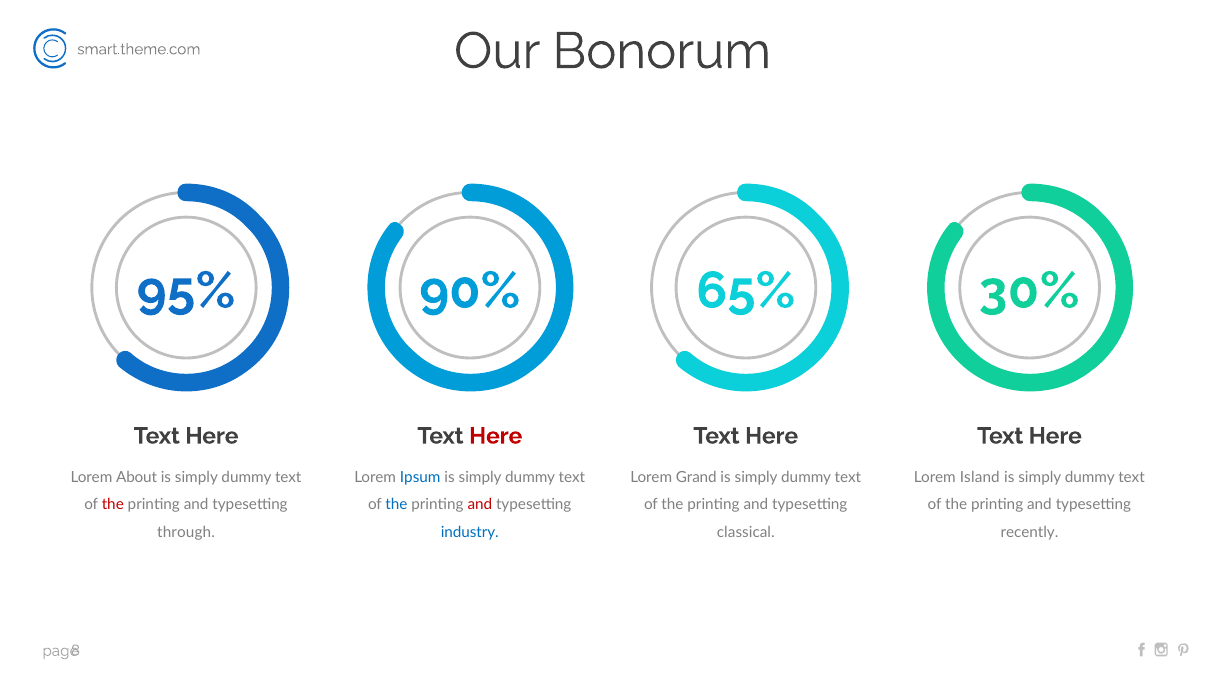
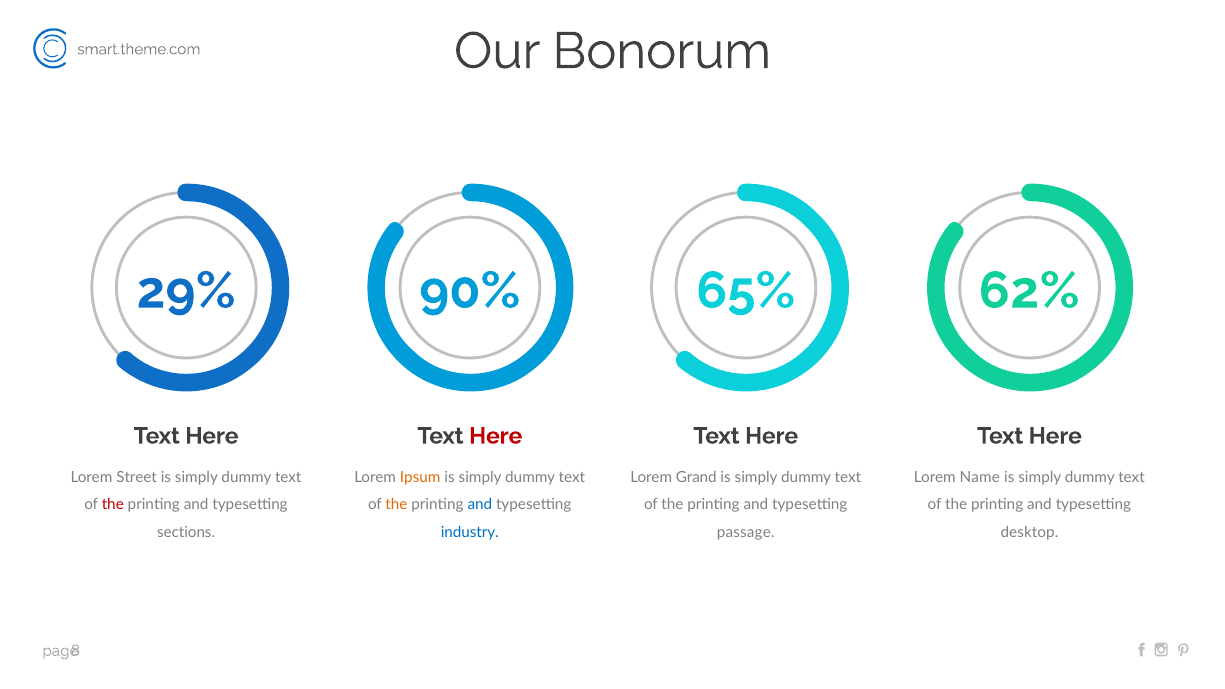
95%: 95% -> 29%
30%: 30% -> 62%
About: About -> Street
Ipsum colour: blue -> orange
Island: Island -> Name
the at (396, 505) colour: blue -> orange
and at (480, 505) colour: red -> blue
through: through -> sections
classical: classical -> passage
recently: recently -> desktop
